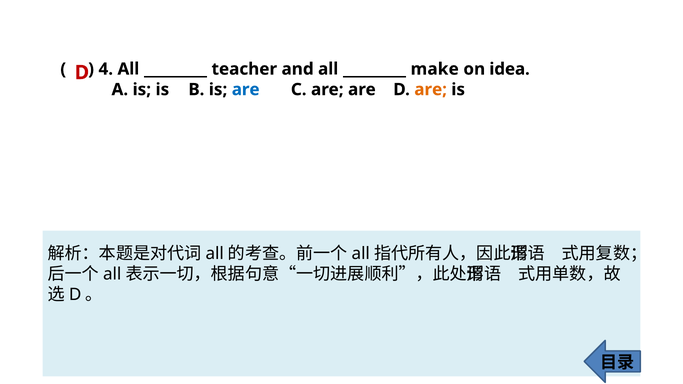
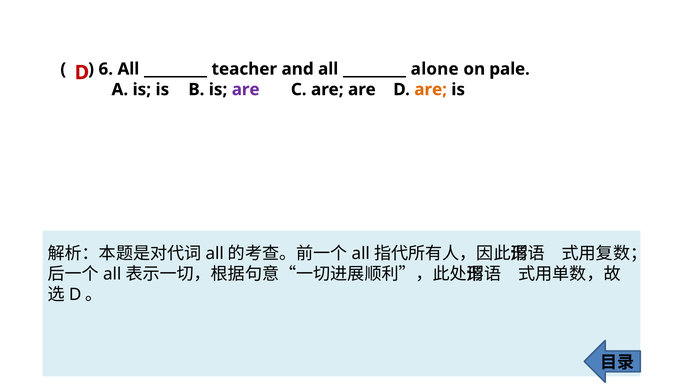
4: 4 -> 6
make: make -> alone
idea: idea -> pale
are at (246, 90) colour: blue -> purple
